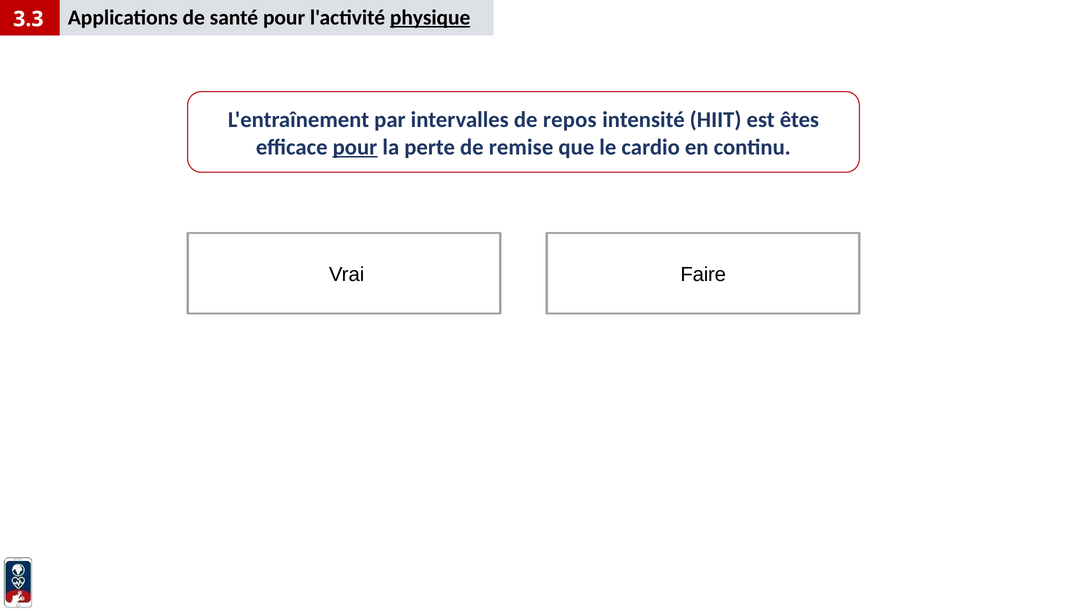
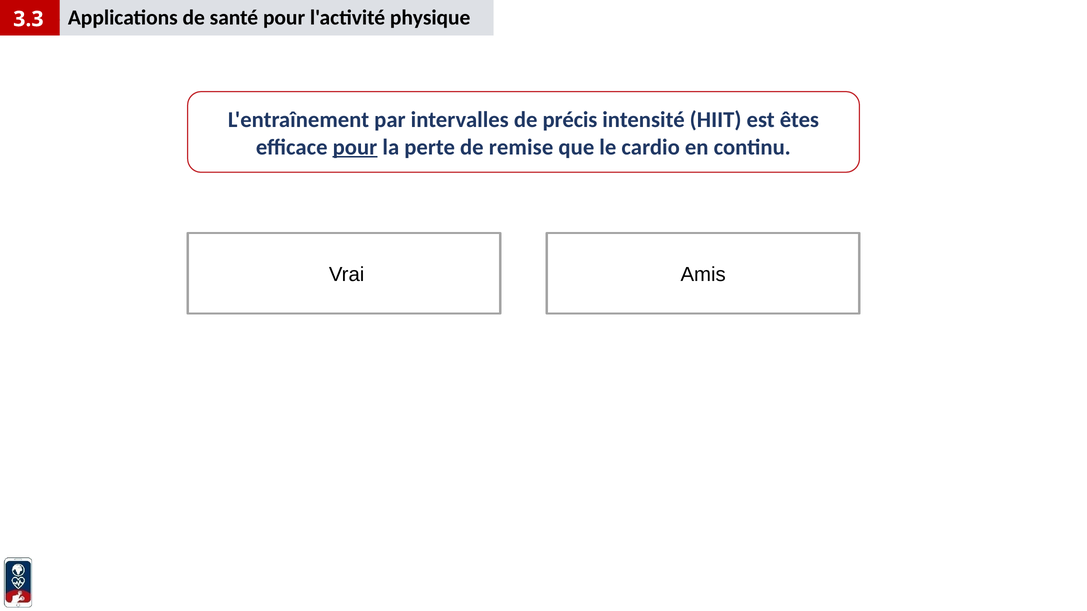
physique underline: present -> none
repos: repos -> précis
Faire: Faire -> Amis
